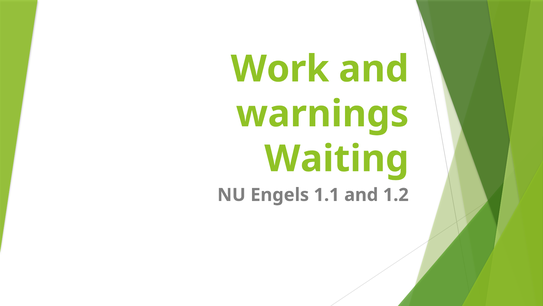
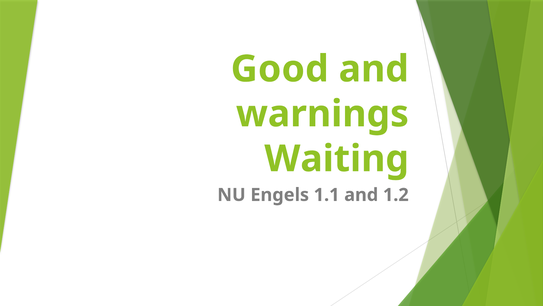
Work: Work -> Good
